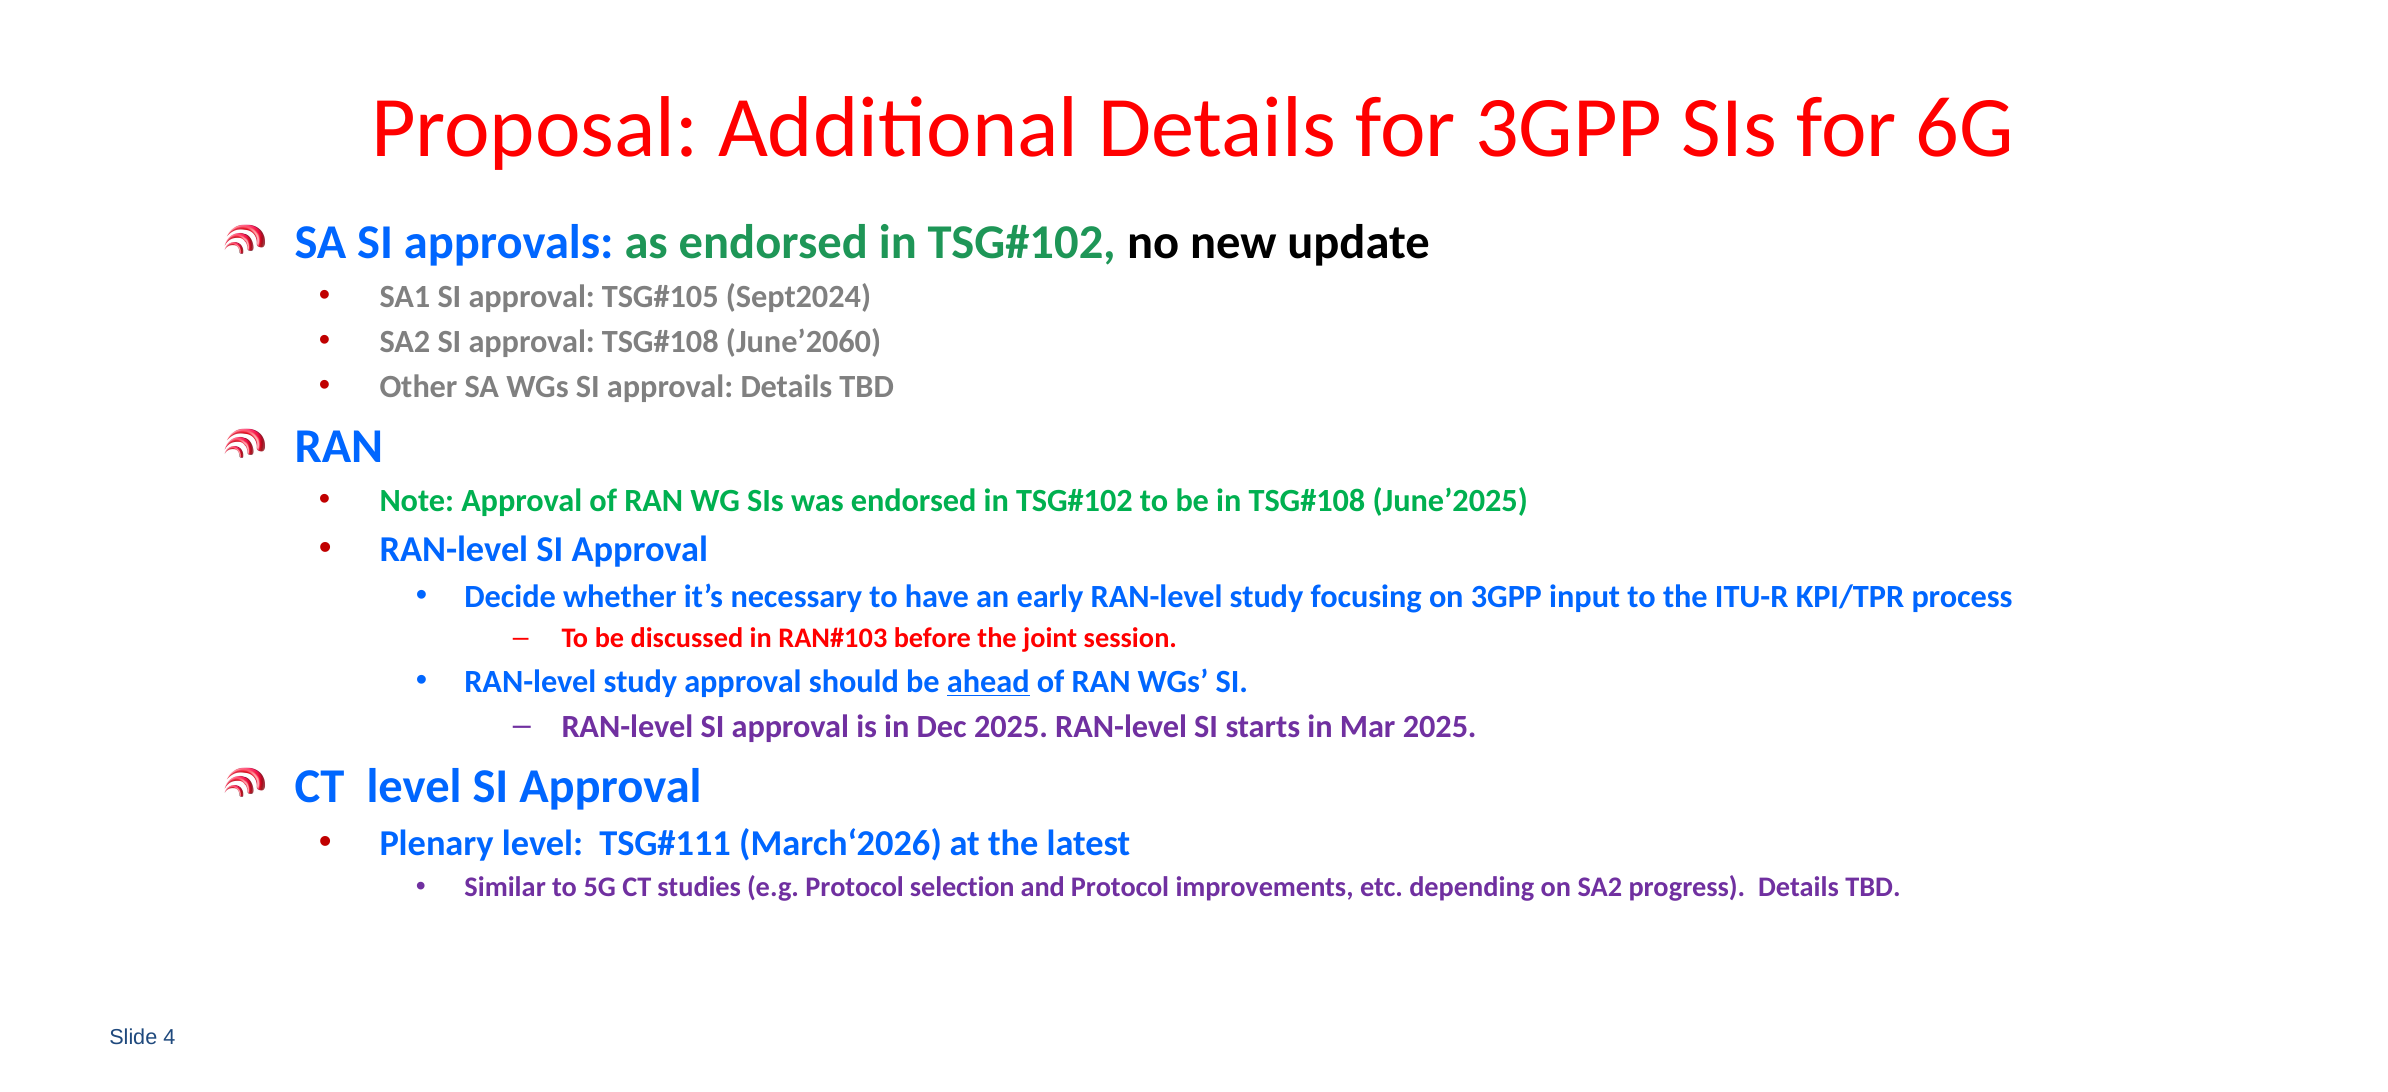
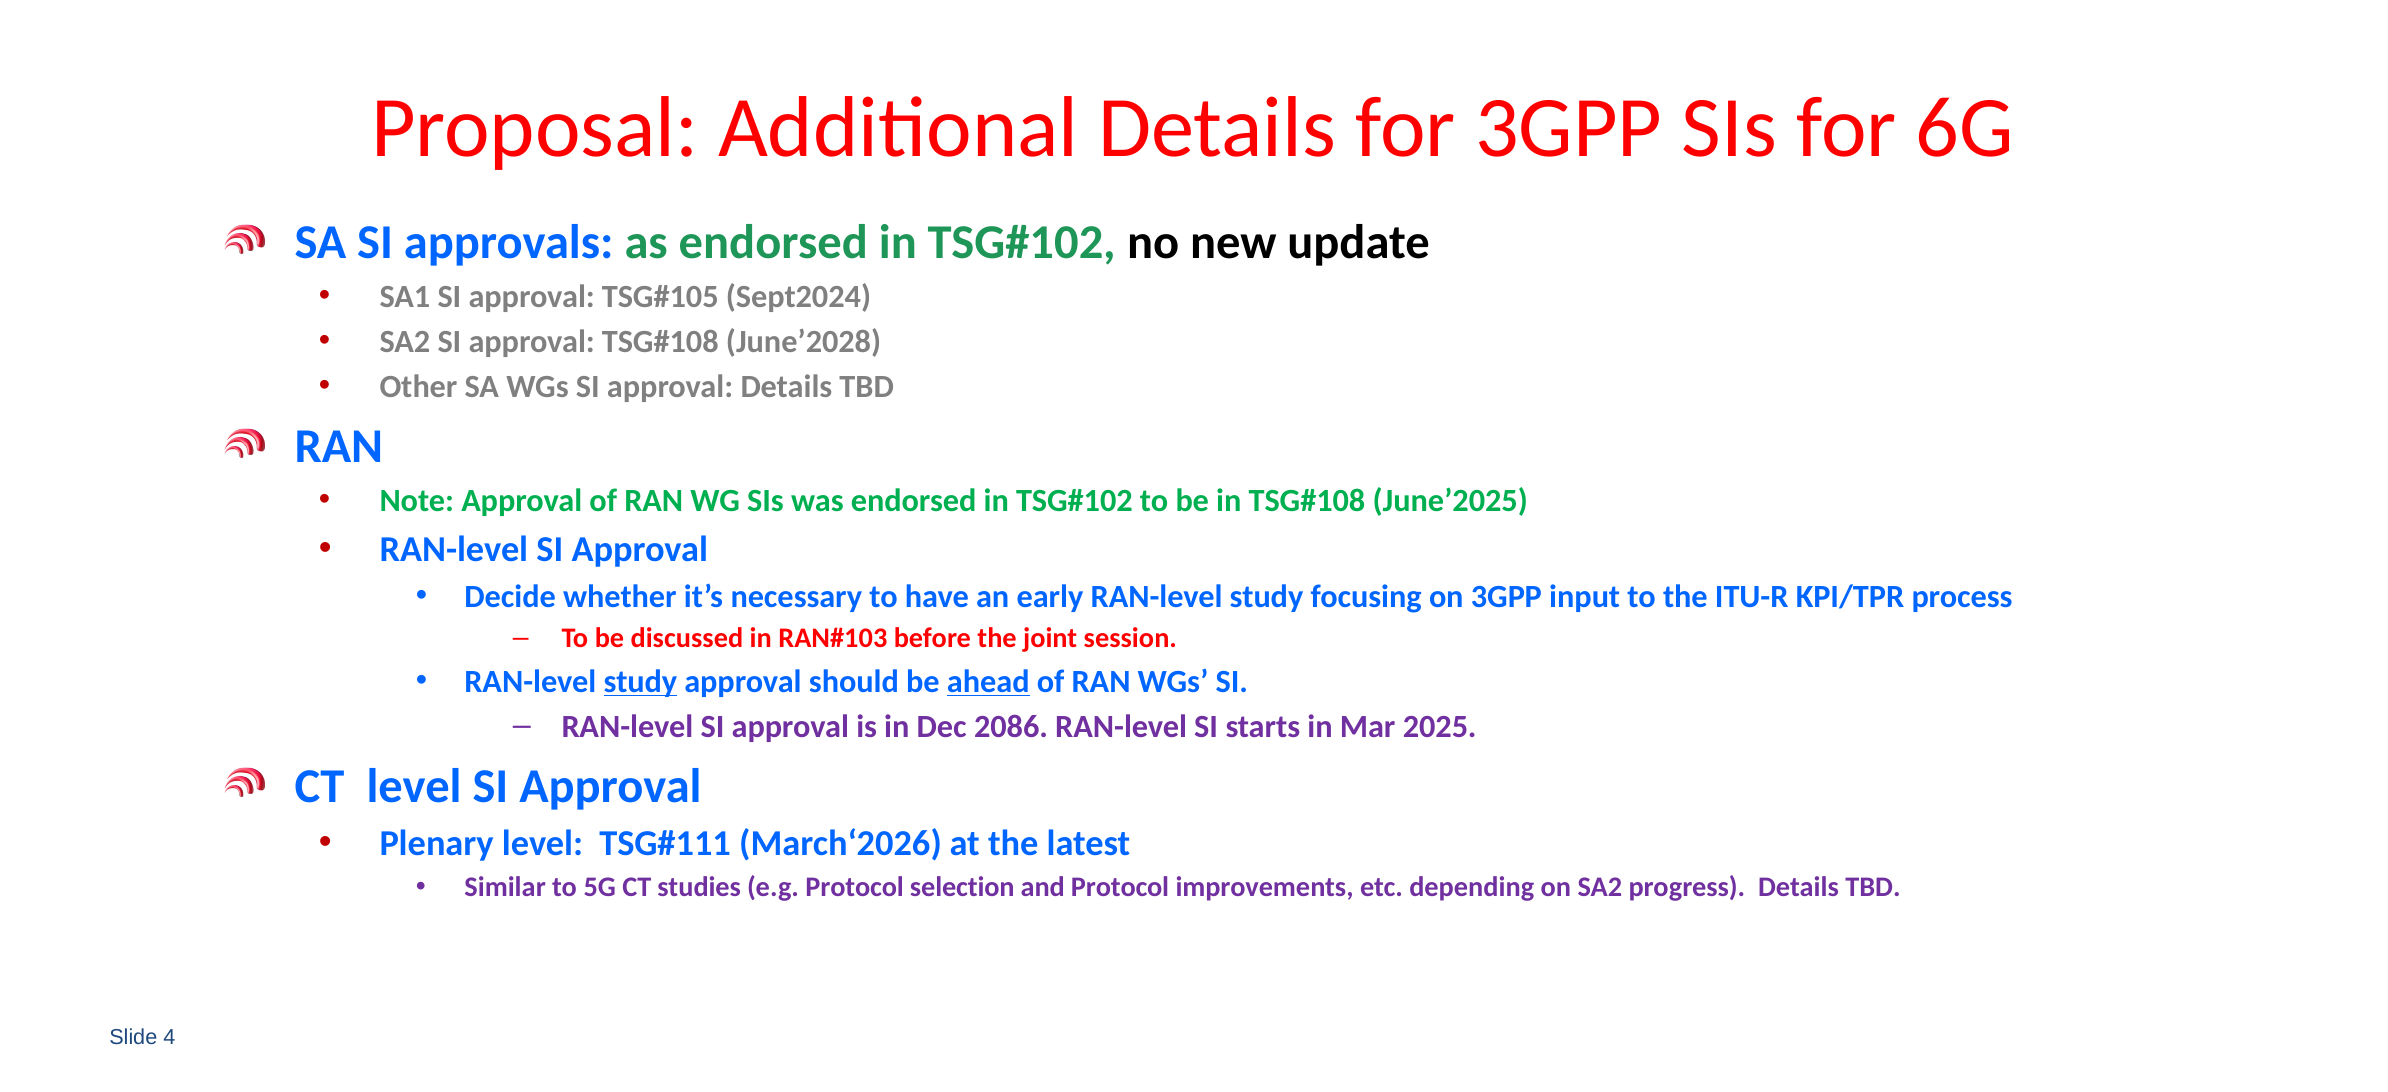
June’2060: June’2060 -> June’2028
study at (640, 682) underline: none -> present
Dec 2025: 2025 -> 2086
